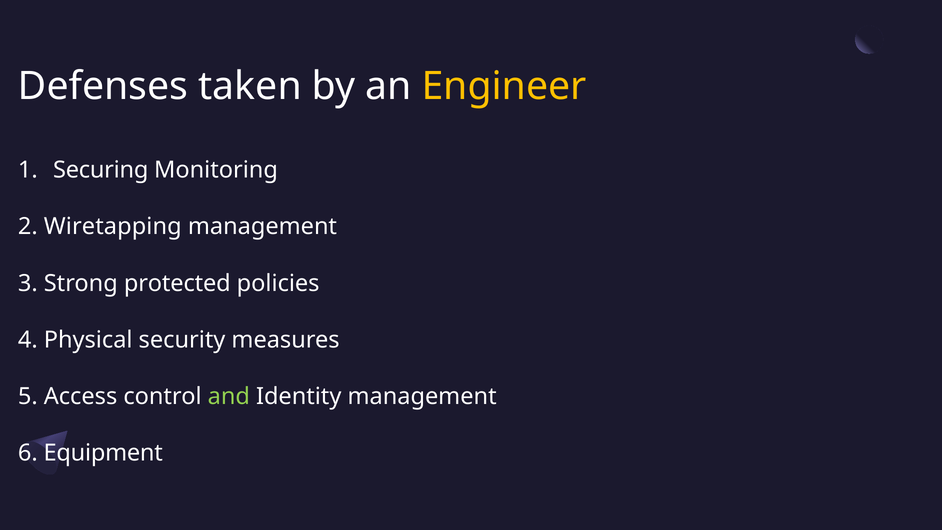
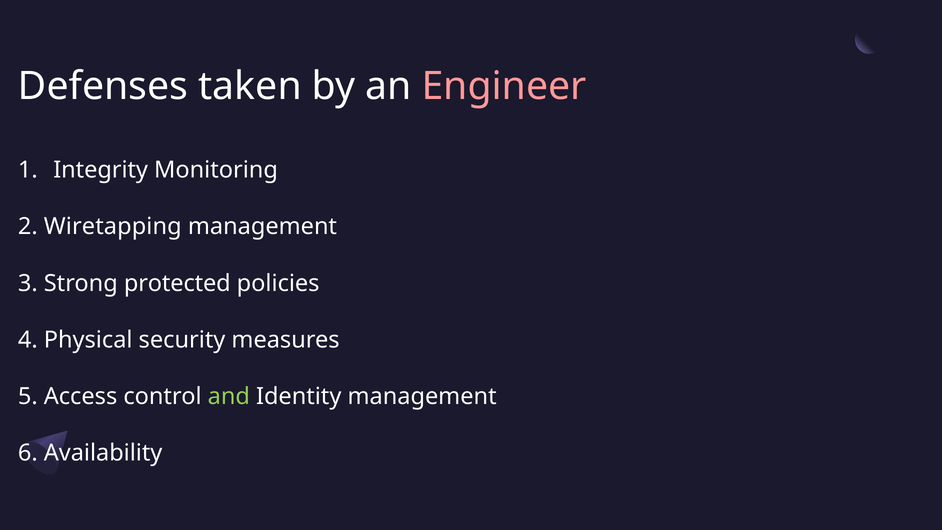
Engineer colour: yellow -> pink
Securing: Securing -> Integrity
Equipment: Equipment -> Availability
